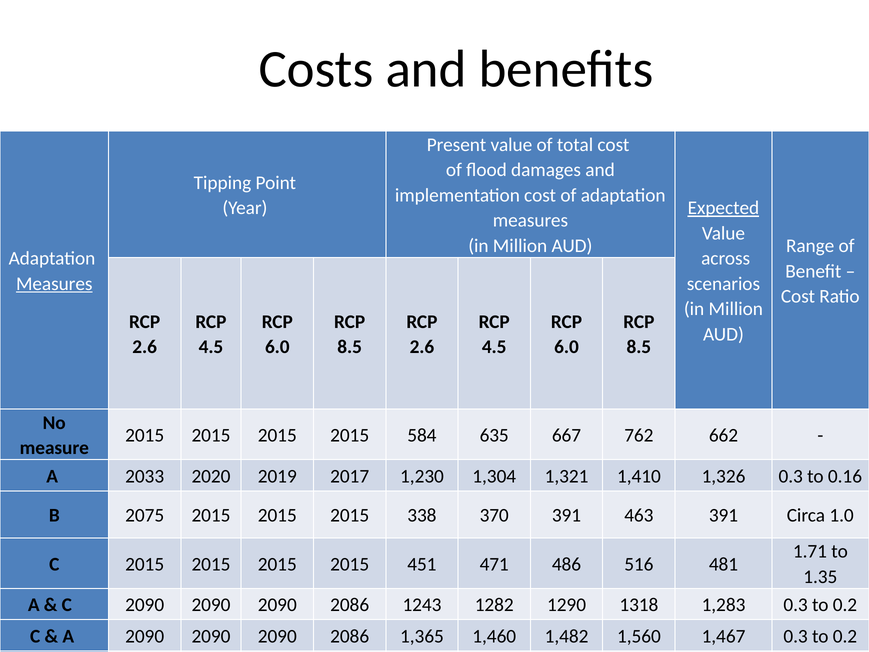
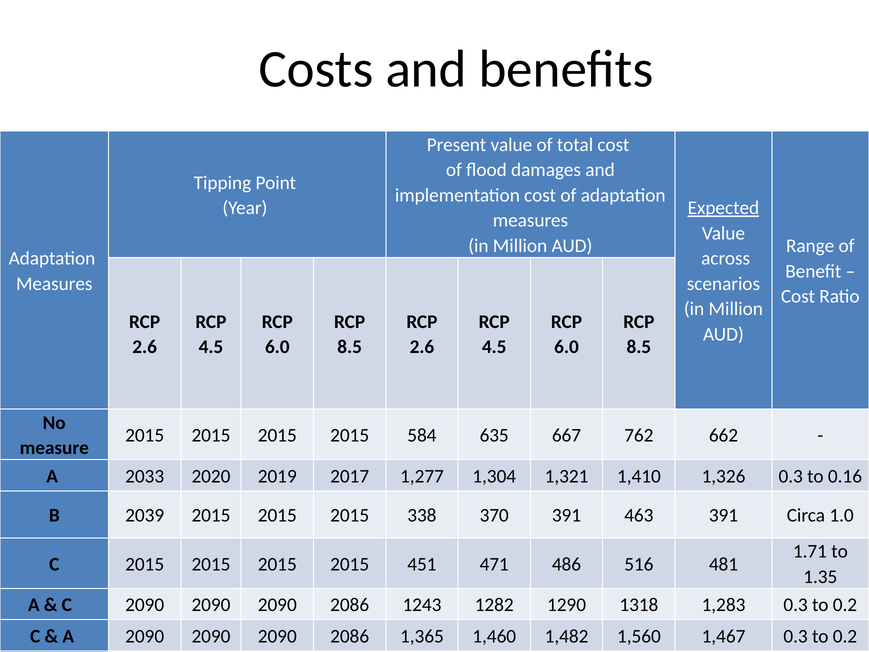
Measures at (54, 284) underline: present -> none
1,230: 1,230 -> 1,277
2075: 2075 -> 2039
